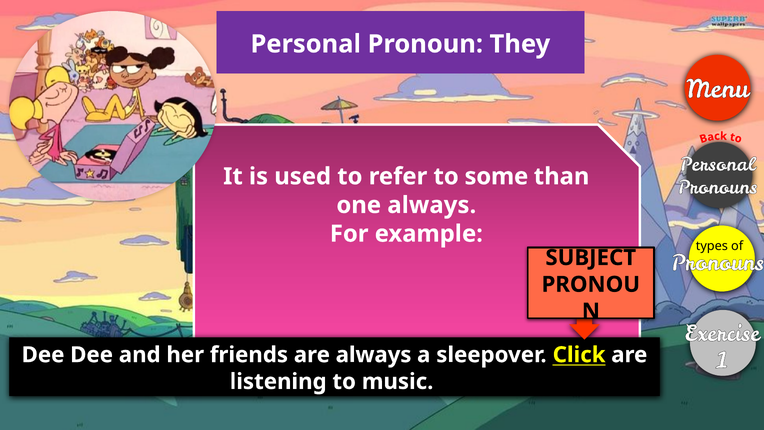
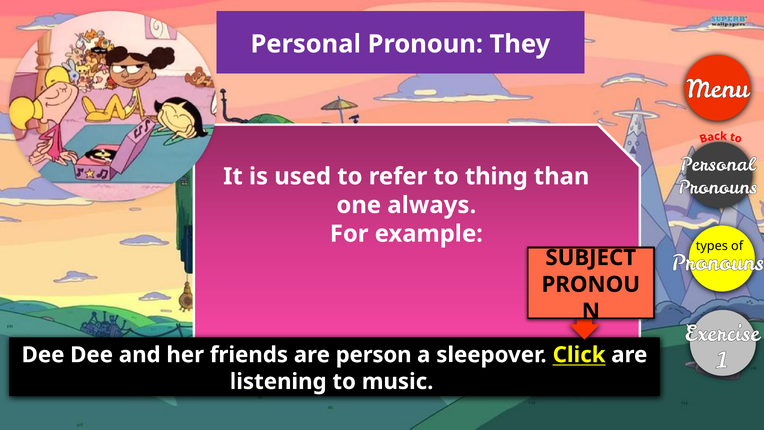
some: some -> thing
are always: always -> person
